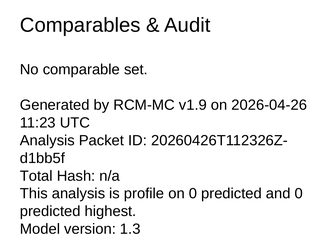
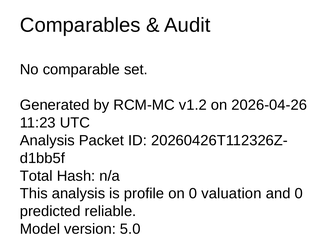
v1.9: v1.9 -> v1.2
on 0 predicted: predicted -> valuation
highest: highest -> reliable
1.3: 1.3 -> 5.0
